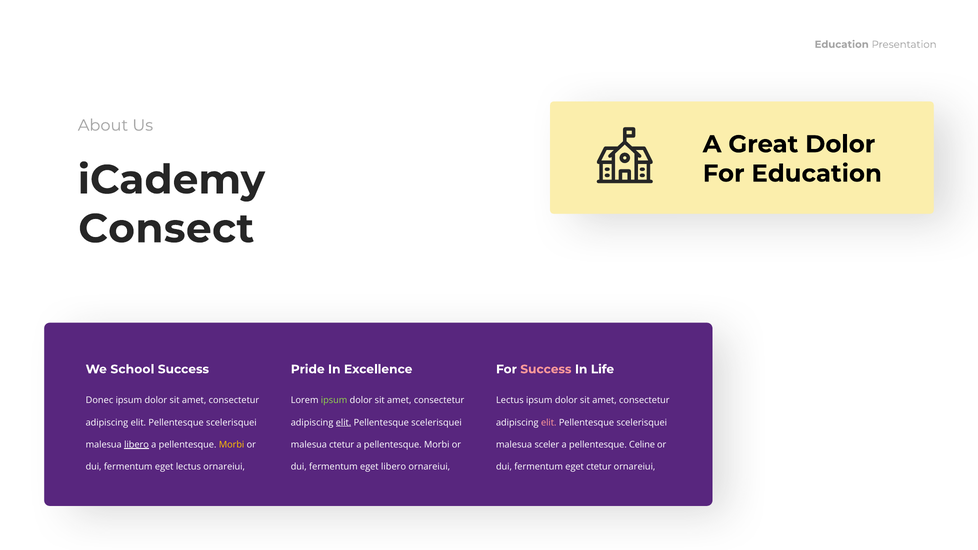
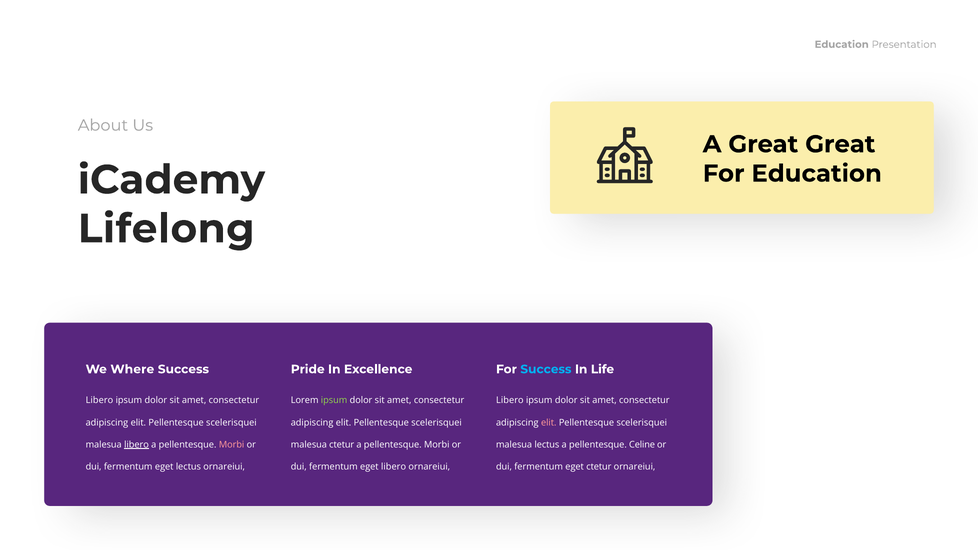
Great Dolor: Dolor -> Great
Consect: Consect -> Lifelong
School: School -> Where
Success at (546, 369) colour: pink -> light blue
Donec at (99, 401): Donec -> Libero
Lectus at (510, 401): Lectus -> Libero
elit at (344, 423) underline: present -> none
Morbi at (232, 445) colour: yellow -> pink
malesua sceler: sceler -> lectus
